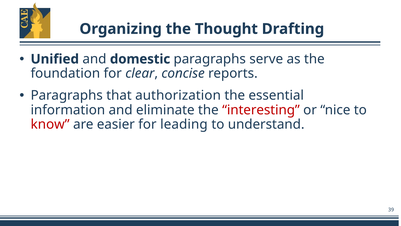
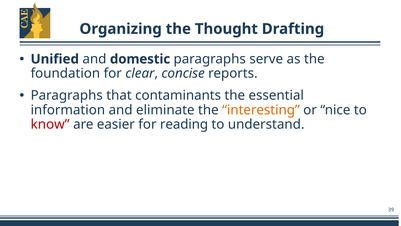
authorization: authorization -> contaminants
interesting colour: red -> orange
leading: leading -> reading
